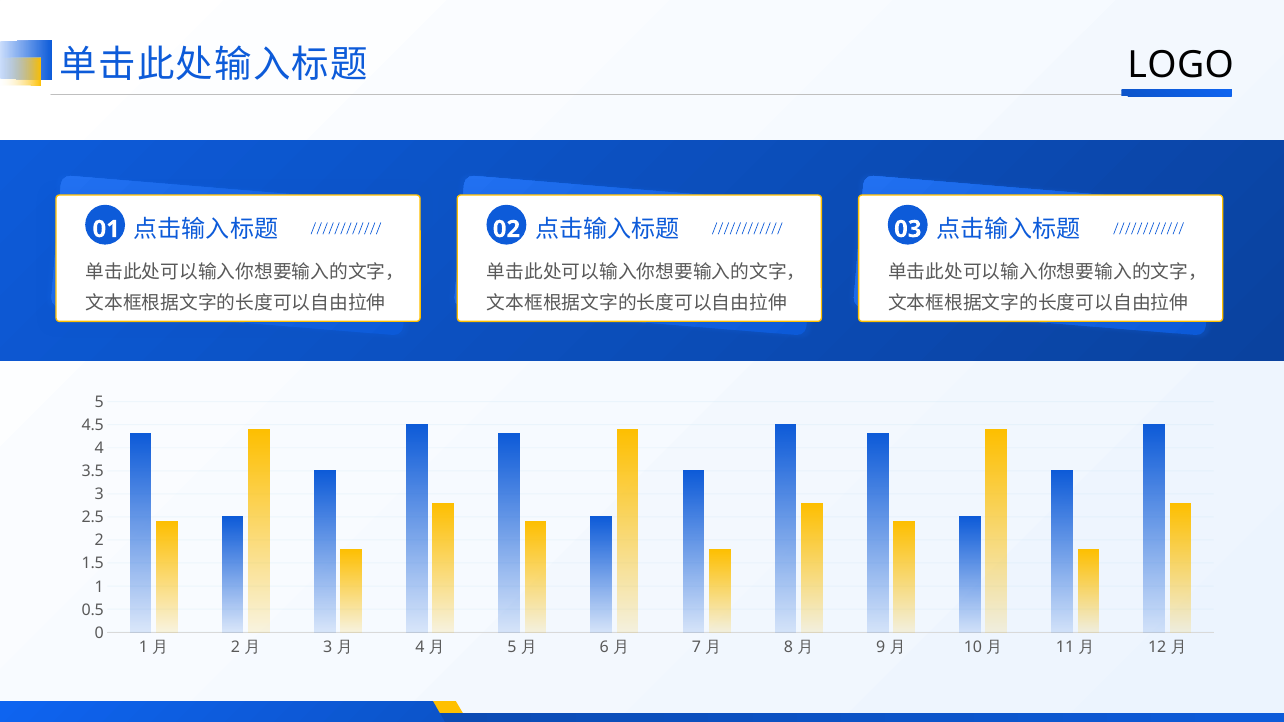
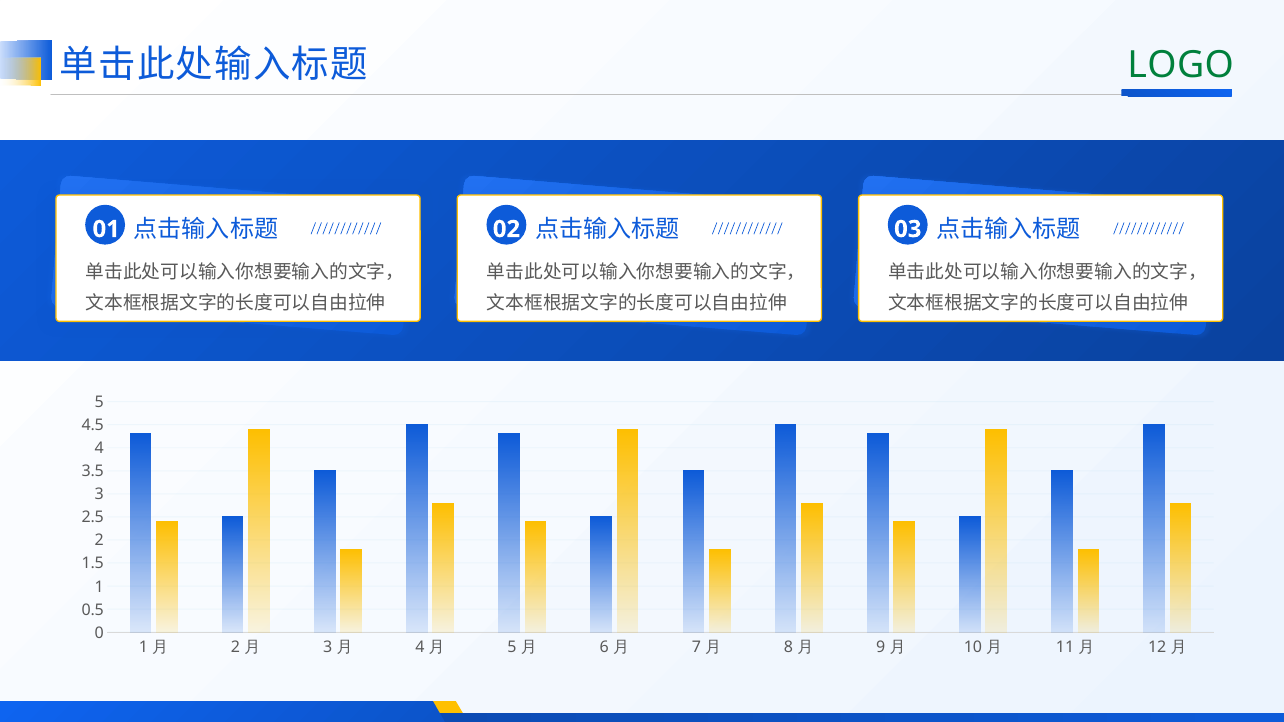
LOGO colour: black -> green
